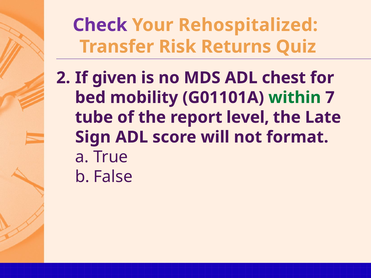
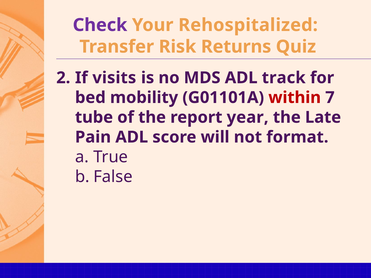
given: given -> visits
chest: chest -> track
within colour: green -> red
level: level -> year
Sign: Sign -> Pain
